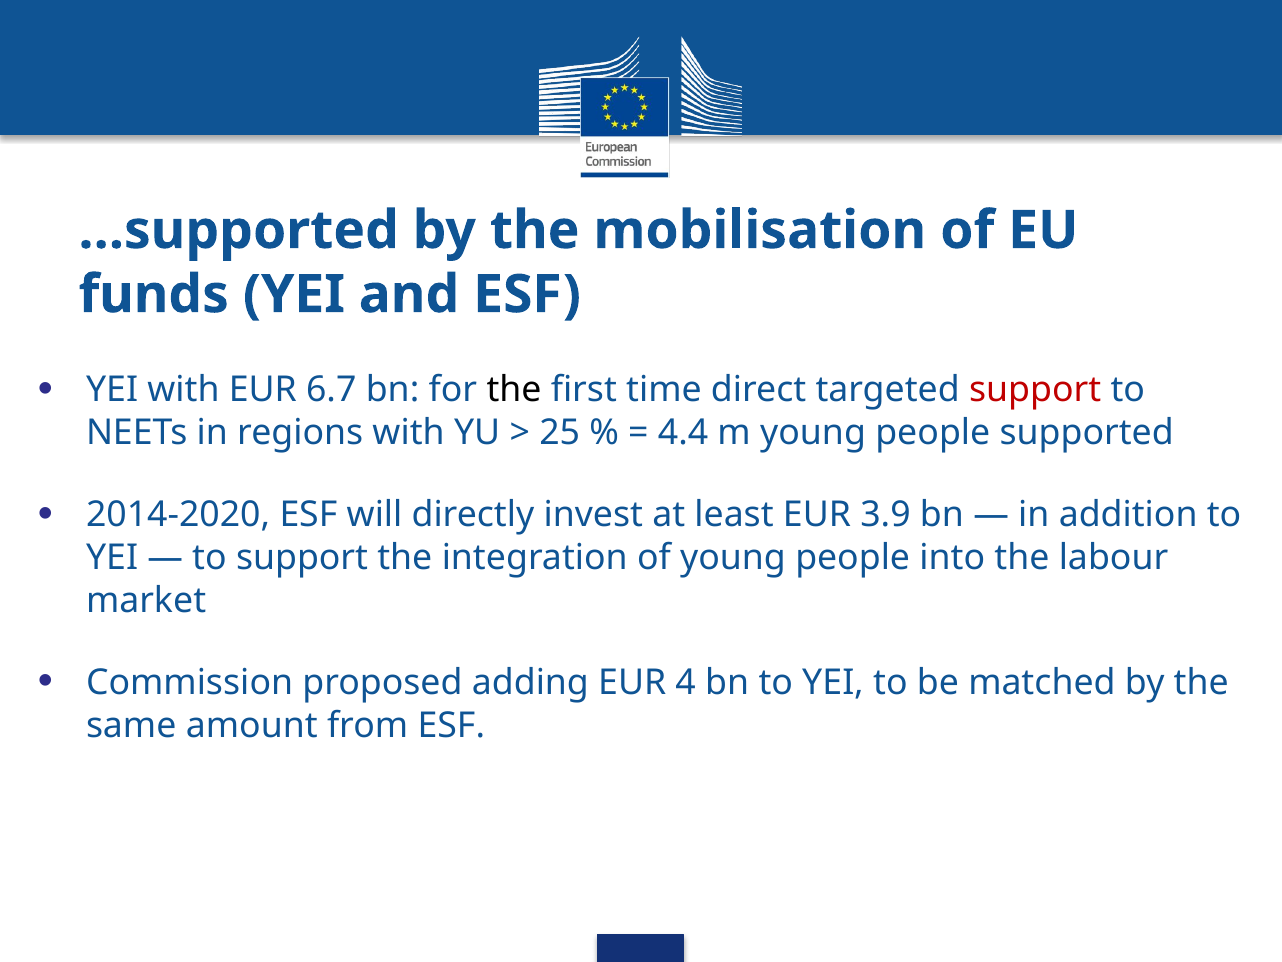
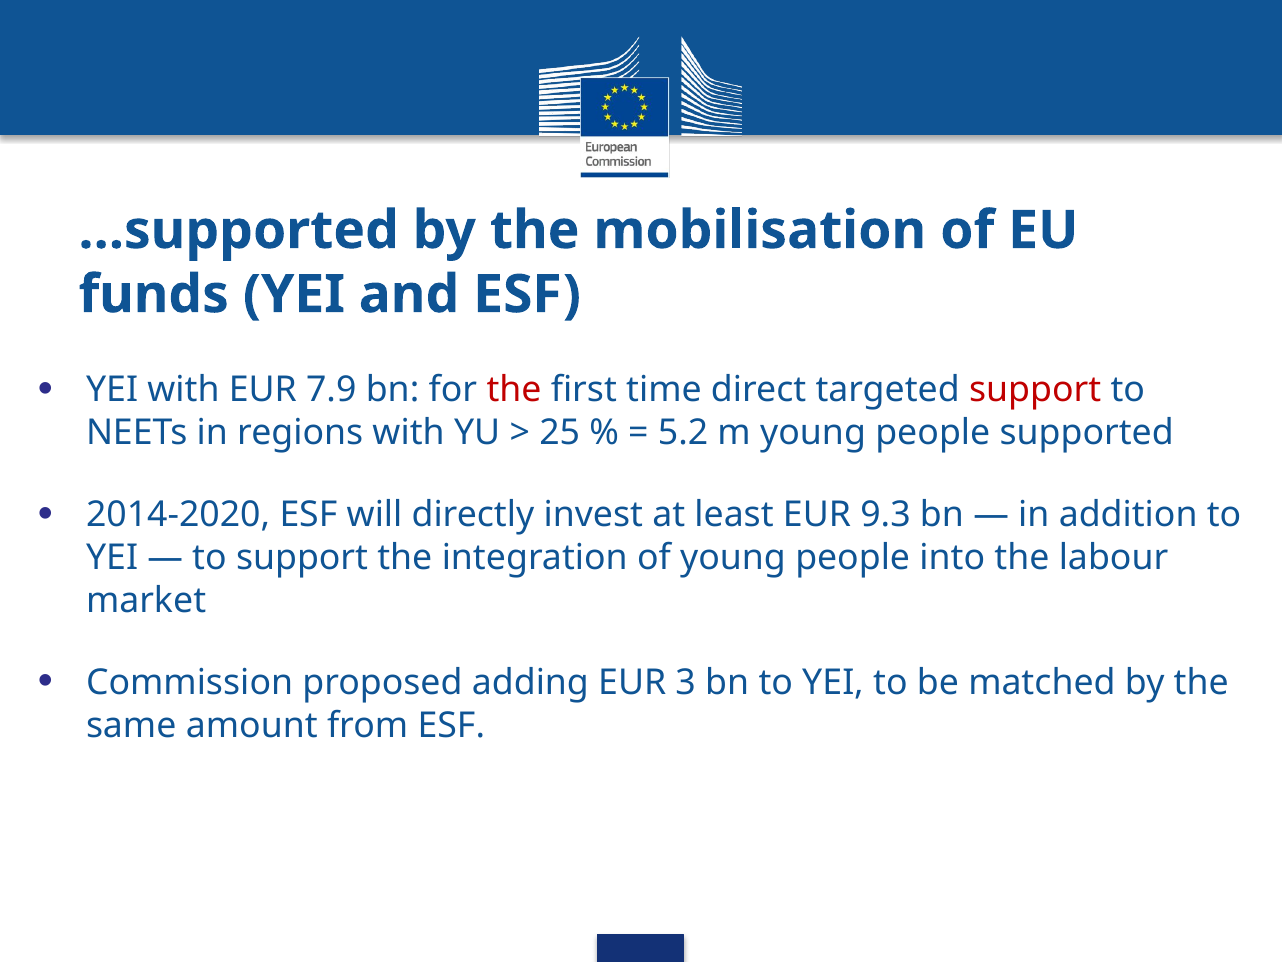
6.7: 6.7 -> 7.9
the at (514, 390) colour: black -> red
4.4: 4.4 -> 5.2
3.9: 3.9 -> 9.3
4: 4 -> 3
